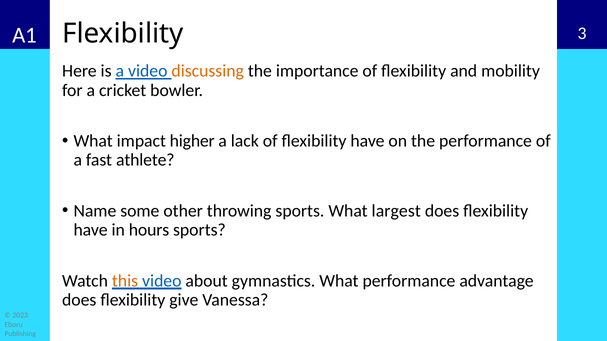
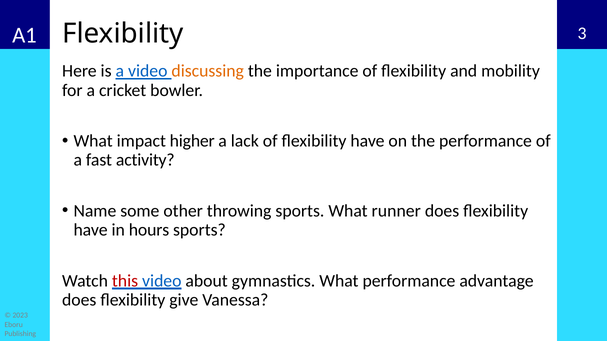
athlete: athlete -> activity
largest: largest -> runner
this colour: orange -> red
